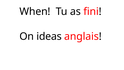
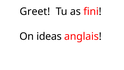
When: When -> Greet
